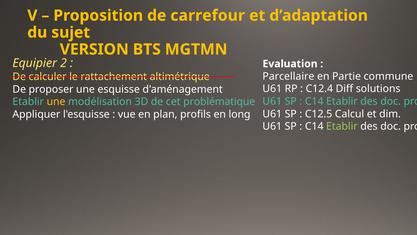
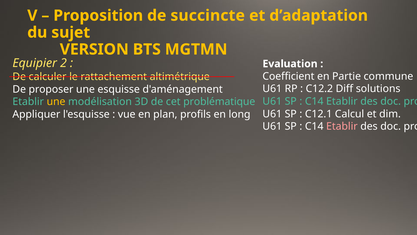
carrefour: carrefour -> succincte
Parcellaire: Parcellaire -> Coefficient
C12.4: C12.4 -> C12.2
C12.5: C12.5 -> C12.1
Etablir at (342, 126) colour: light green -> pink
